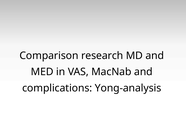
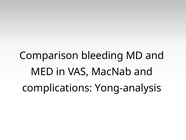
research: research -> bleeding
